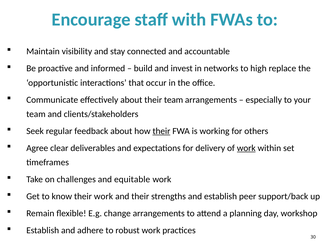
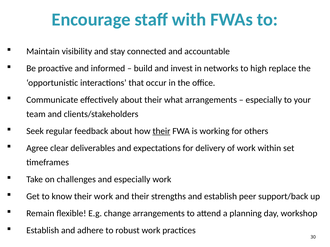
their team: team -> what
work at (246, 148) underline: present -> none
and equitable: equitable -> especially
